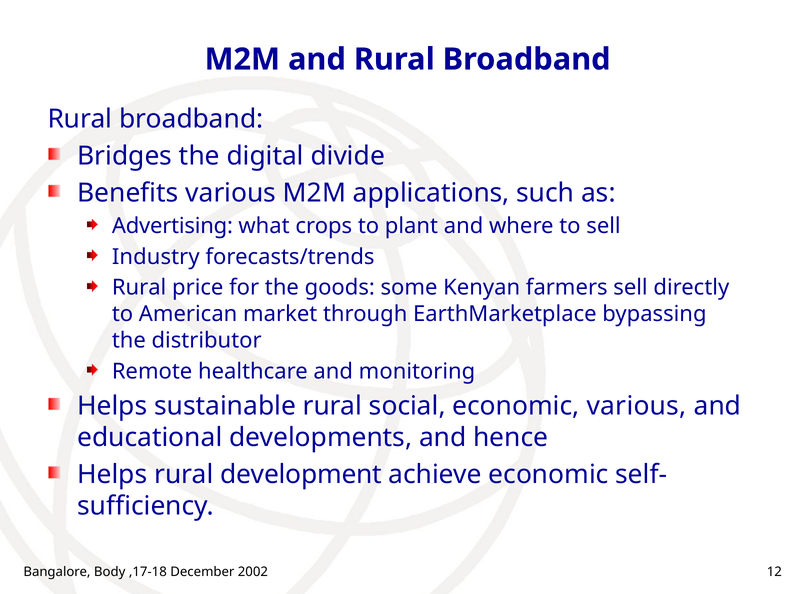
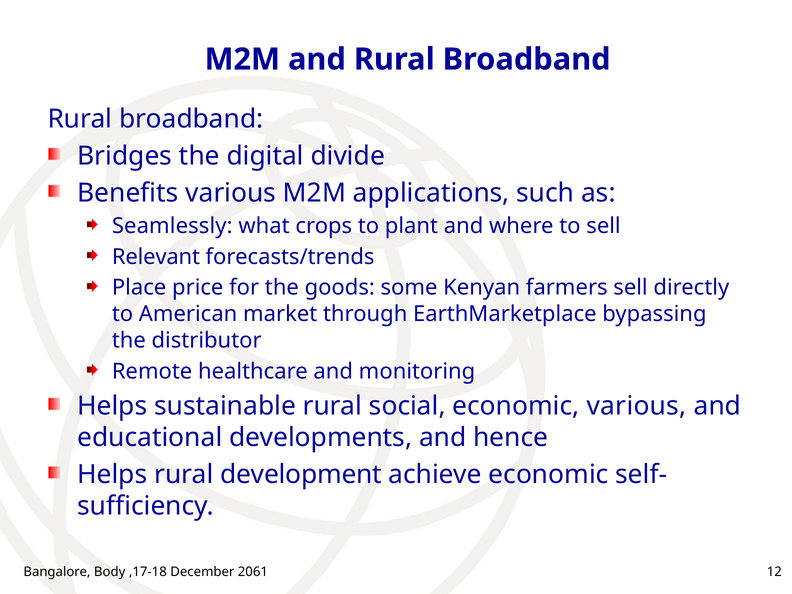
Advertising: Advertising -> Seamlessly
Industry: Industry -> Relevant
Rural at (139, 288): Rural -> Place
2002: 2002 -> 2061
